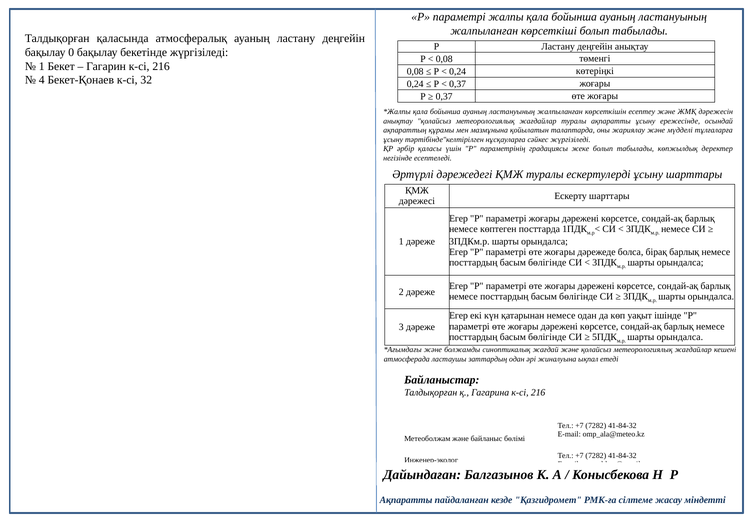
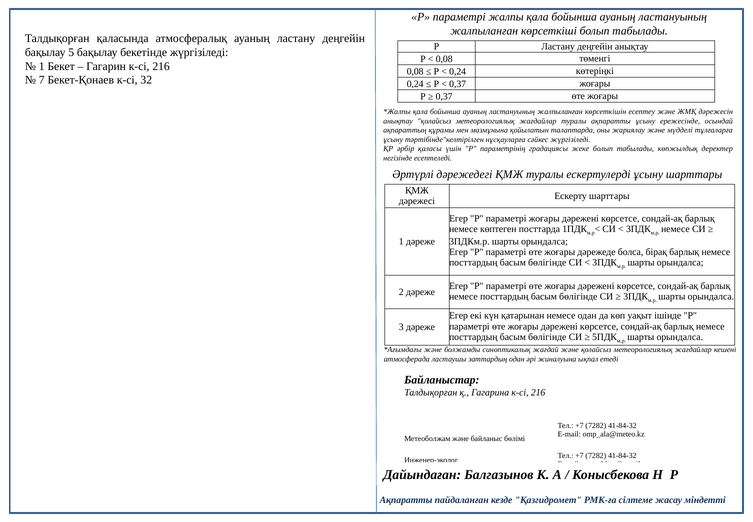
0: 0 -> 5
4: 4 -> 7
